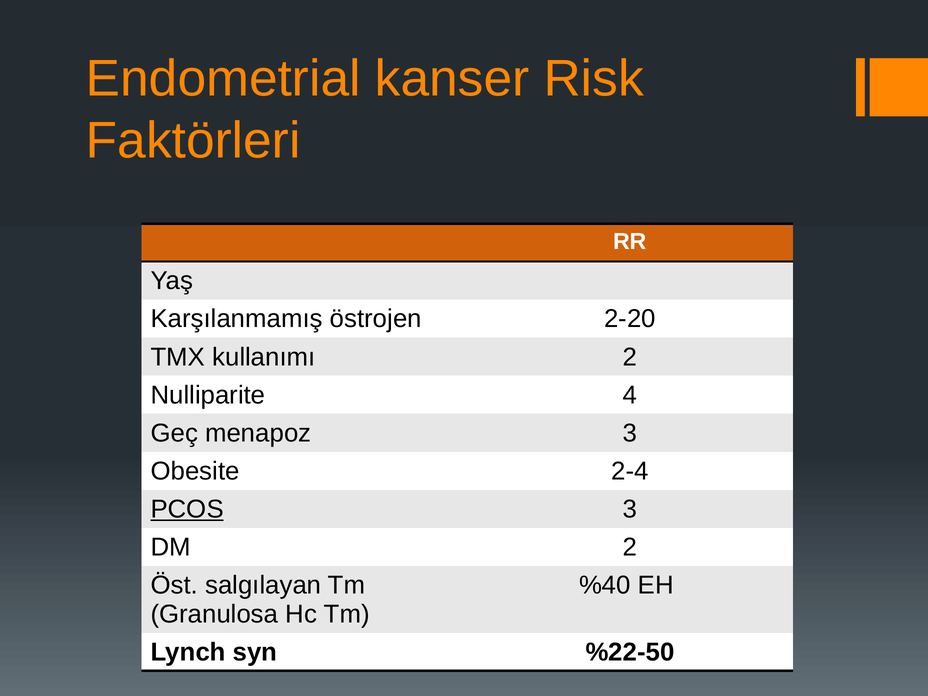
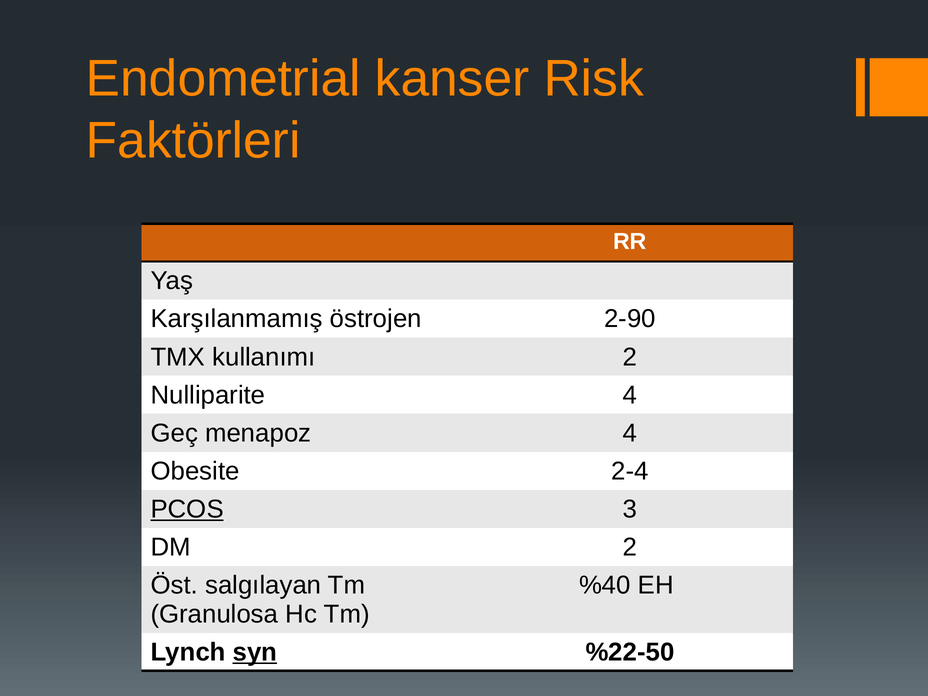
2-20: 2-20 -> 2-90
menapoz 3: 3 -> 4
syn underline: none -> present
